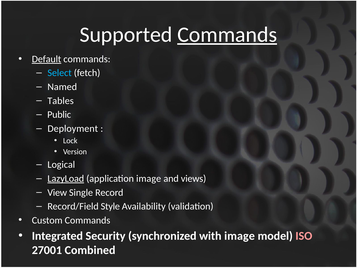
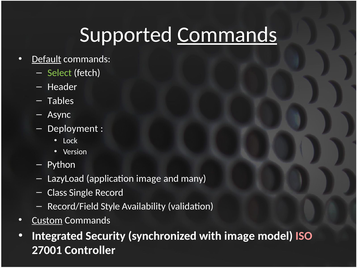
Select colour: light blue -> light green
Named: Named -> Header
Public: Public -> Async
Logical: Logical -> Python
LazyLoad underline: present -> none
views: views -> many
View: View -> Class
Custom underline: none -> present
Combined: Combined -> Controller
